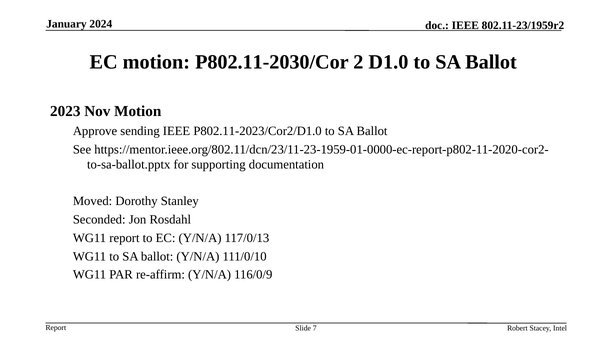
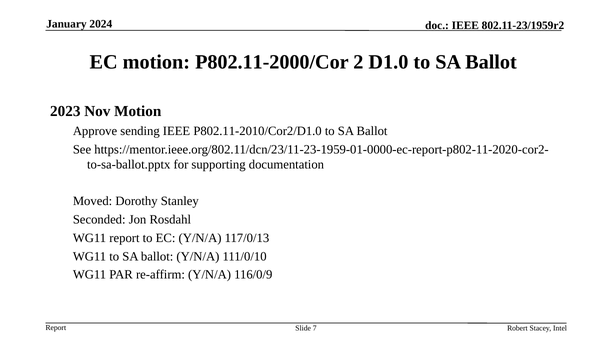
P802.11-2030/Cor: P802.11-2030/Cor -> P802.11-2000/Cor
P802.11-2023/Cor2/D1.0: P802.11-2023/Cor2/D1.0 -> P802.11-2010/Cor2/D1.0
